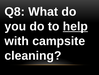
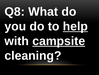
campsite underline: none -> present
